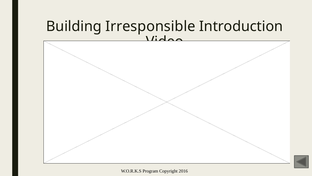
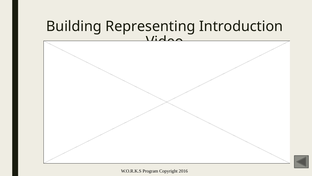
Irresponsible: Irresponsible -> Representing
